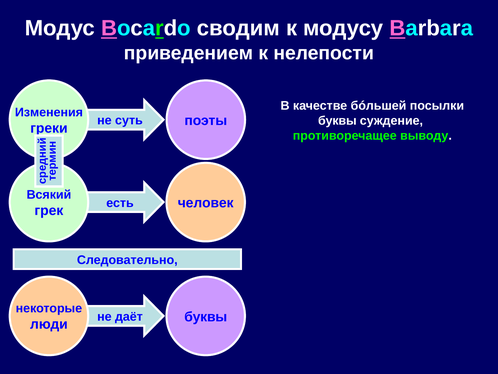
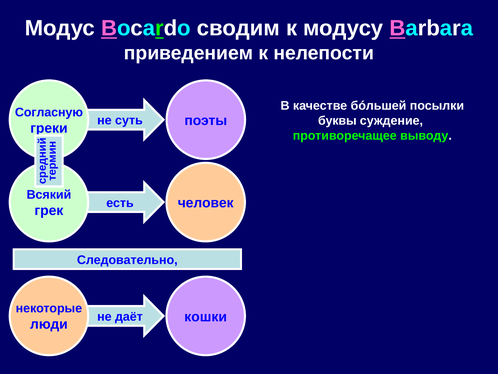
Изменения: Изменения -> Согласную
буквы at (206, 316): буквы -> кошки
